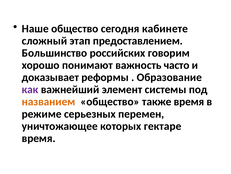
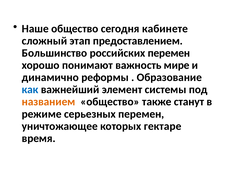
российских говорим: говорим -> перемен
часто: часто -> мире
доказывает: доказывает -> динамично
как colour: purple -> blue
также время: время -> станут
